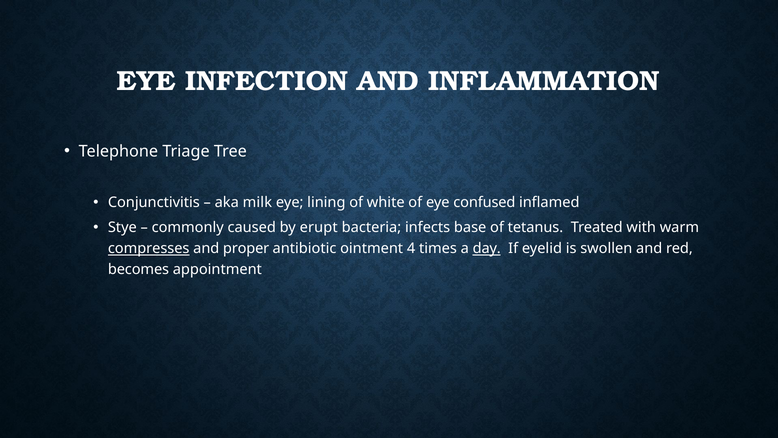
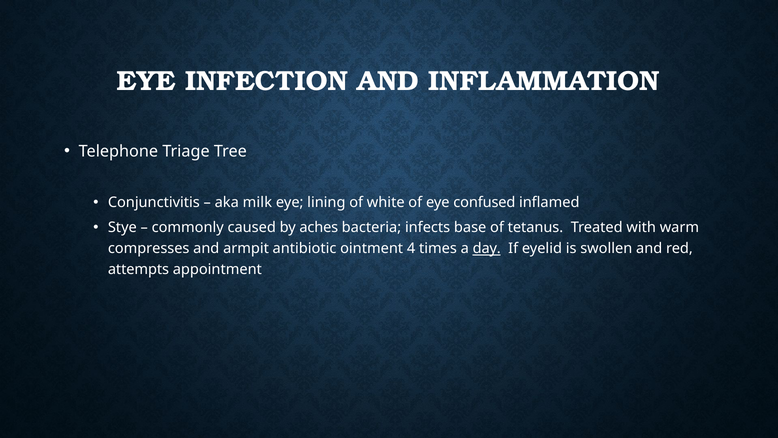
erupt: erupt -> aches
compresses underline: present -> none
proper: proper -> armpit
becomes: becomes -> attempts
